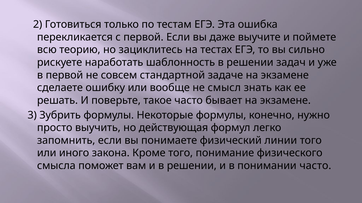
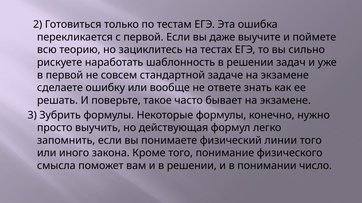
смысл: смысл -> ответе
понимании часто: часто -> число
